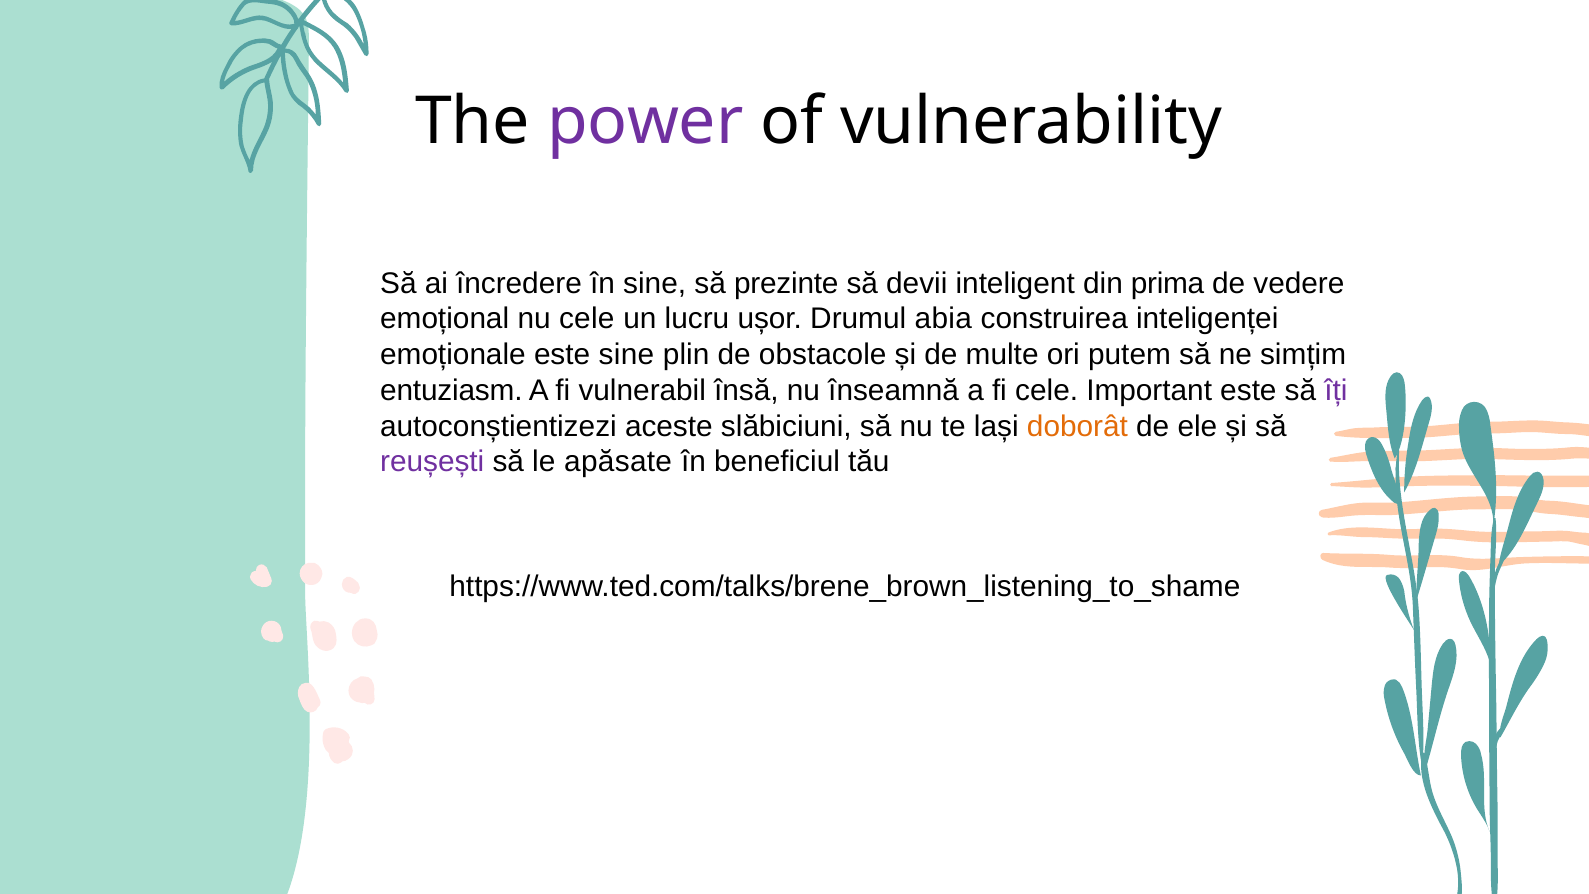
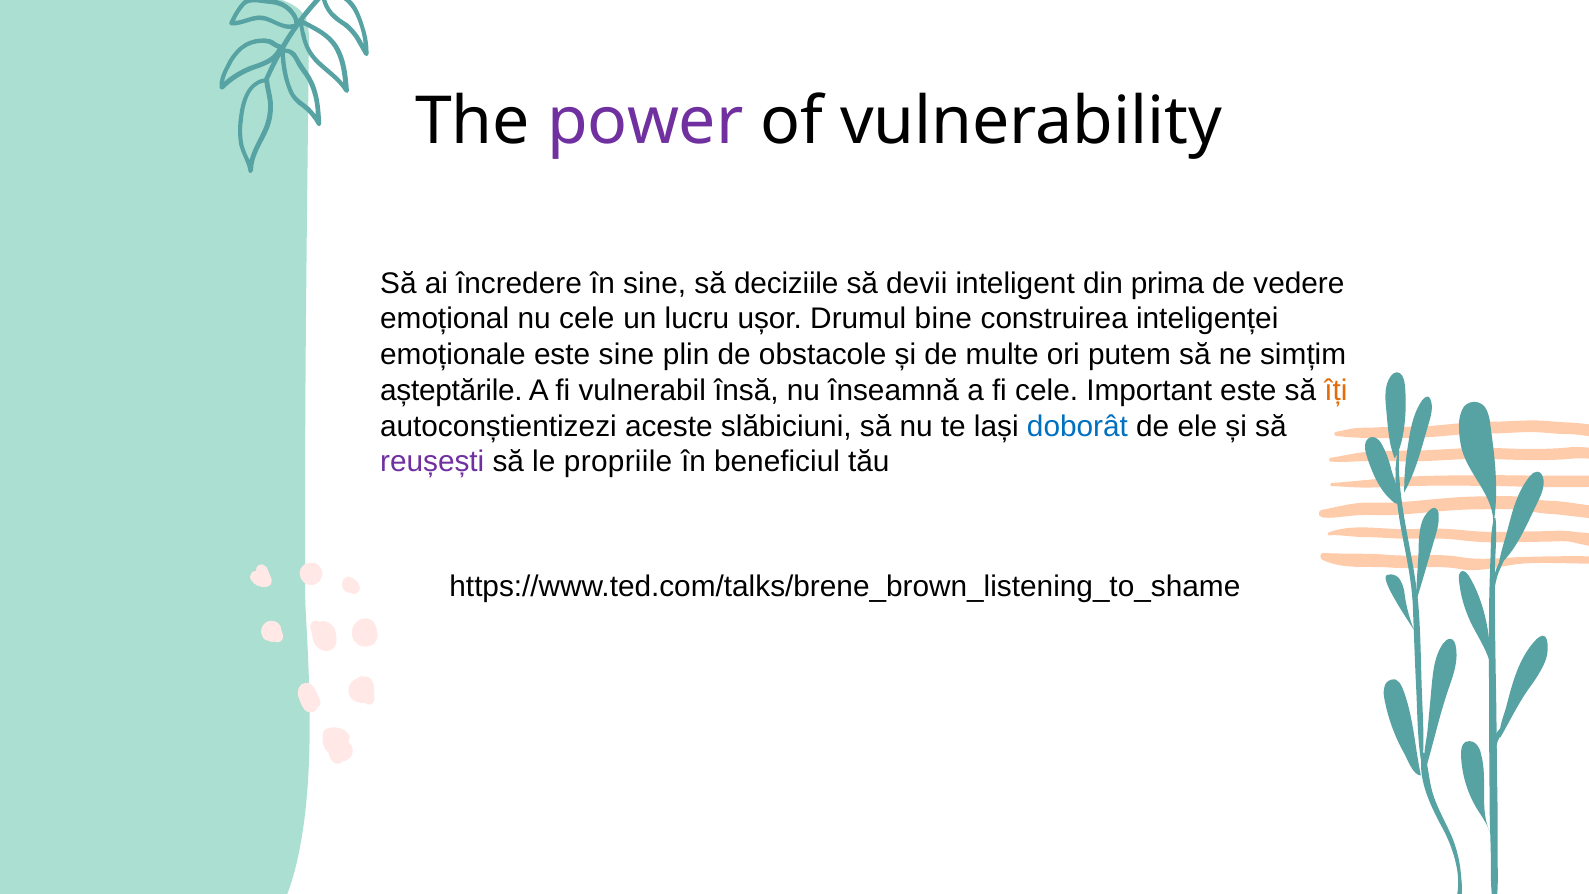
prezinte: prezinte -> deciziile
abia: abia -> bine
entuziasm: entuziasm -> așteptările
îți colour: purple -> orange
doborât colour: orange -> blue
apăsate: apăsate -> propriile
